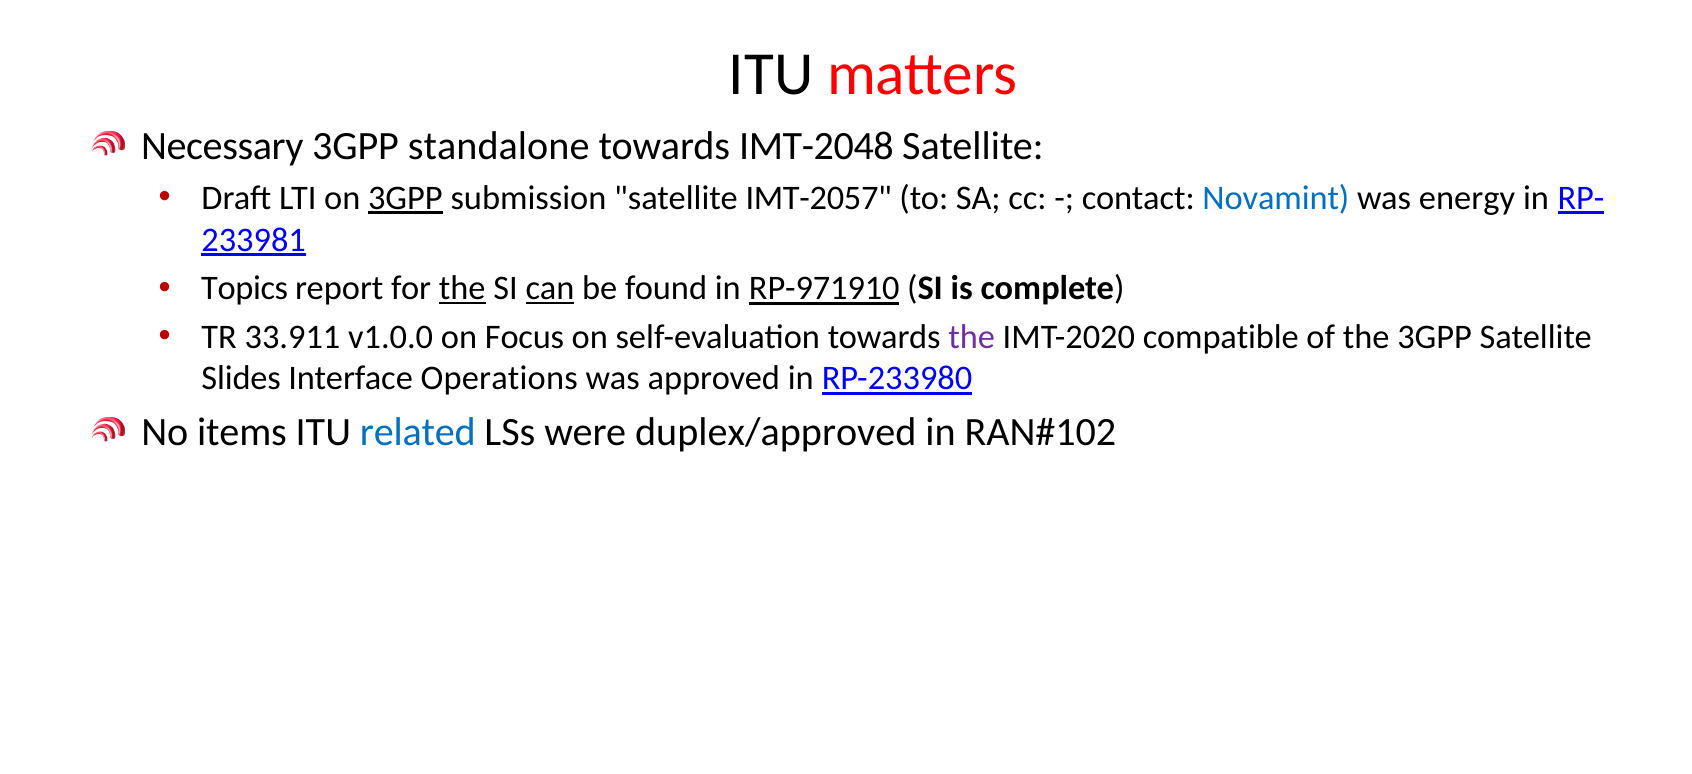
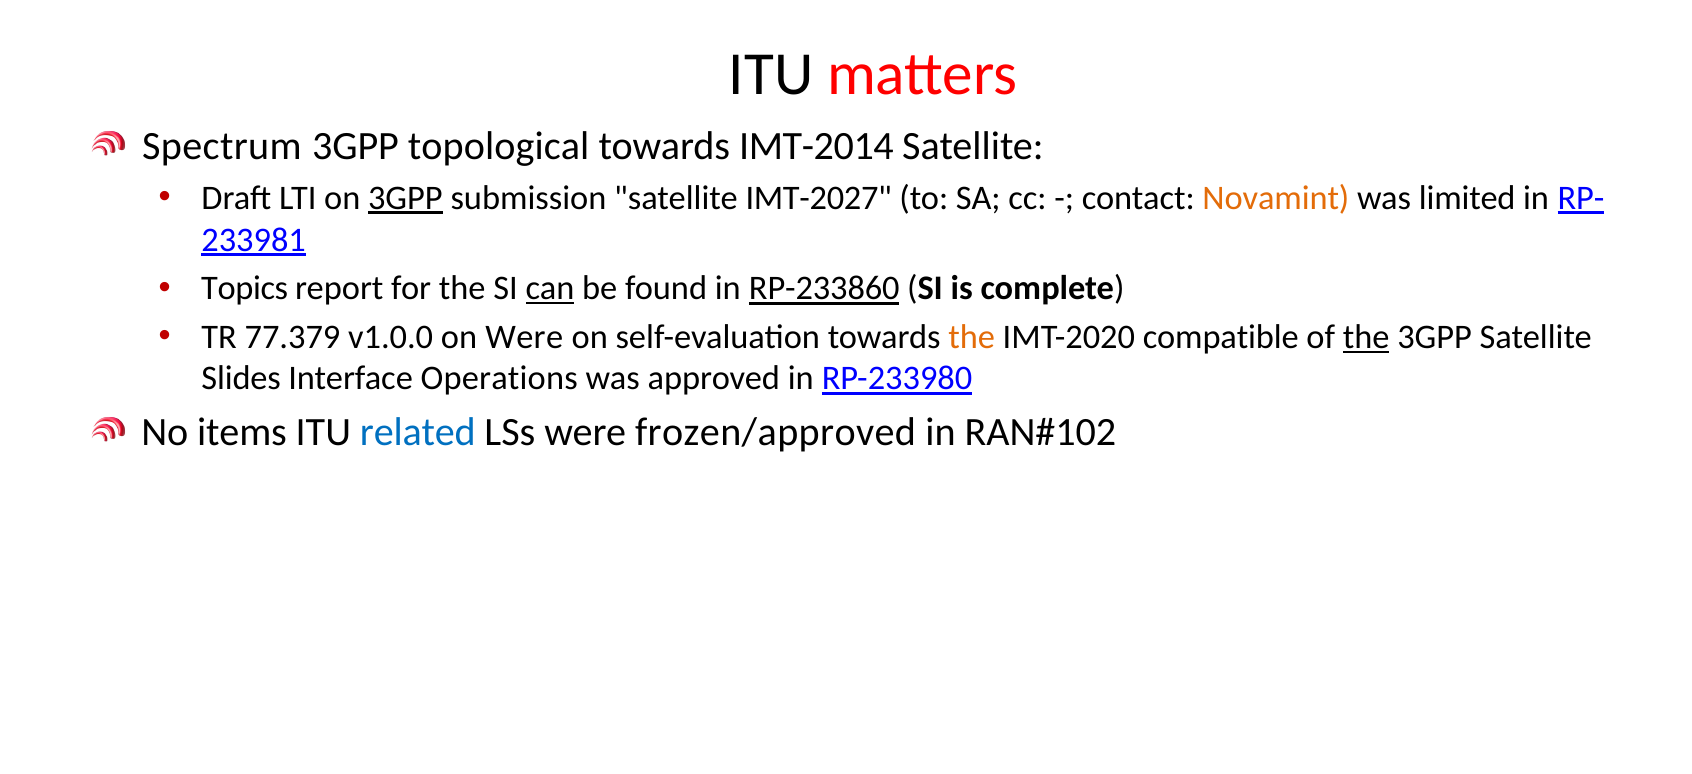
Necessary: Necessary -> Spectrum
standalone: standalone -> topological
IMT-2048: IMT-2048 -> IMT-2014
IMT-2057: IMT-2057 -> IMT-2027
Novamint colour: blue -> orange
energy: energy -> limited
the at (462, 288) underline: present -> none
RP-971910: RP-971910 -> RP-233860
33.911: 33.911 -> 77.379
on Focus: Focus -> Were
the at (972, 337) colour: purple -> orange
the at (1366, 337) underline: none -> present
duplex/approved: duplex/approved -> frozen/approved
